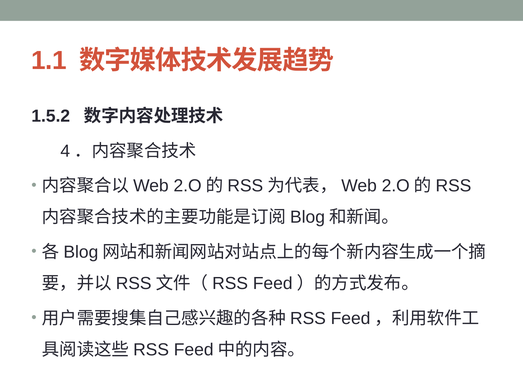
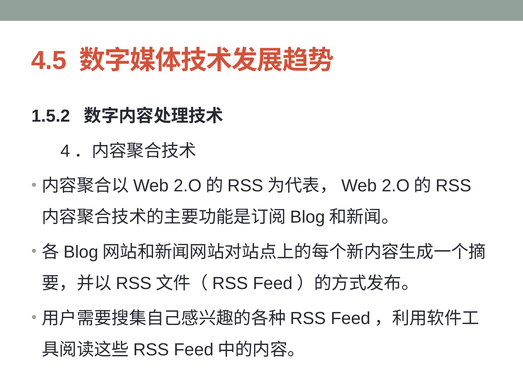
1.1: 1.1 -> 4.5
